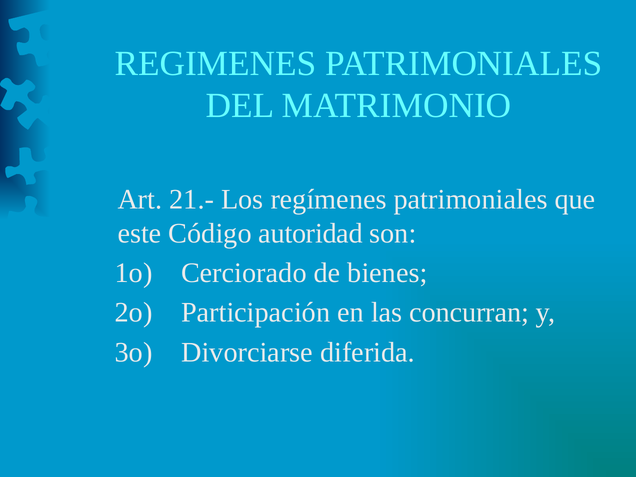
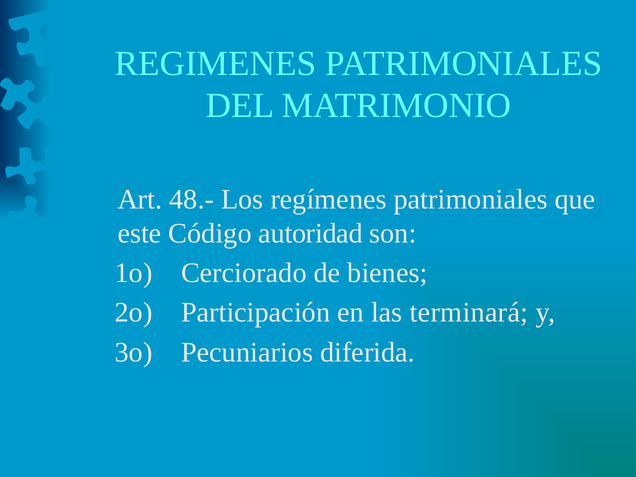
21.-: 21.- -> 48.-
concurran: concurran -> terminará
Divorciarse: Divorciarse -> Pecuniarios
